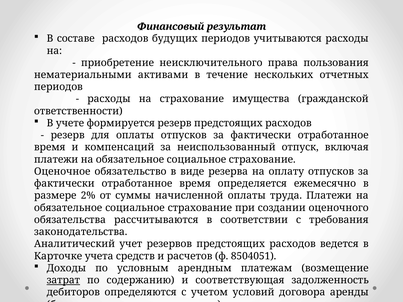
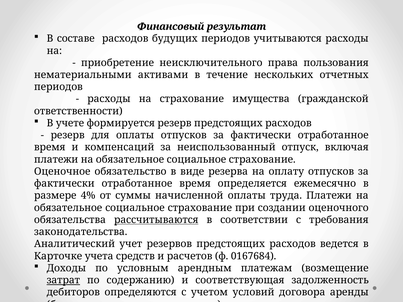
2%: 2% -> 4%
рассчитываются underline: none -> present
8504051: 8504051 -> 0167684
